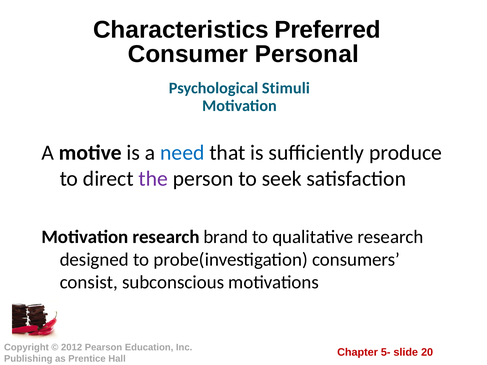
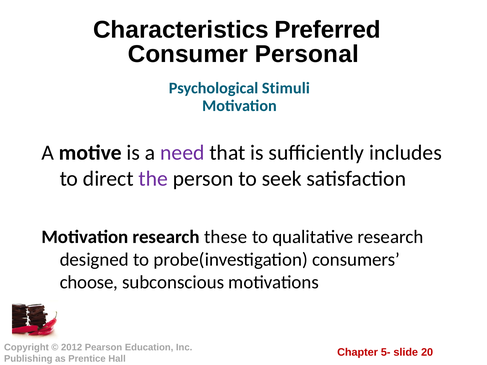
need colour: blue -> purple
produce: produce -> includes
brand: brand -> these
consist: consist -> choose
